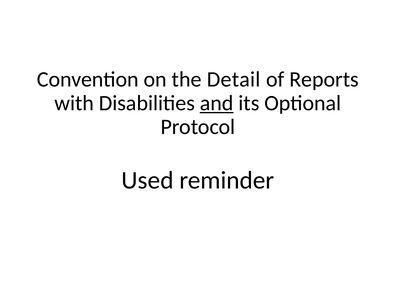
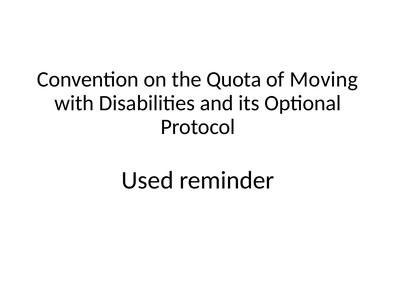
Detail: Detail -> Quota
Reports: Reports -> Moving
and underline: present -> none
